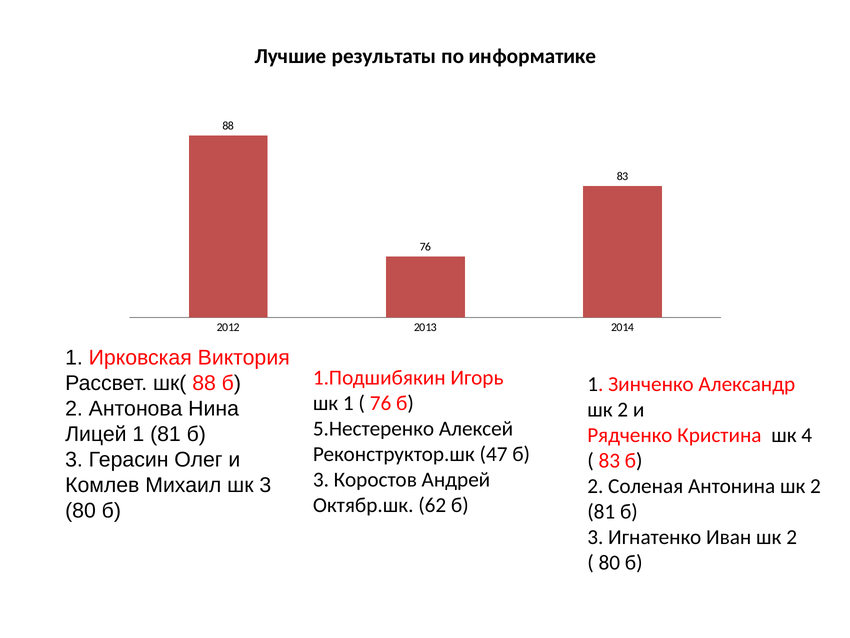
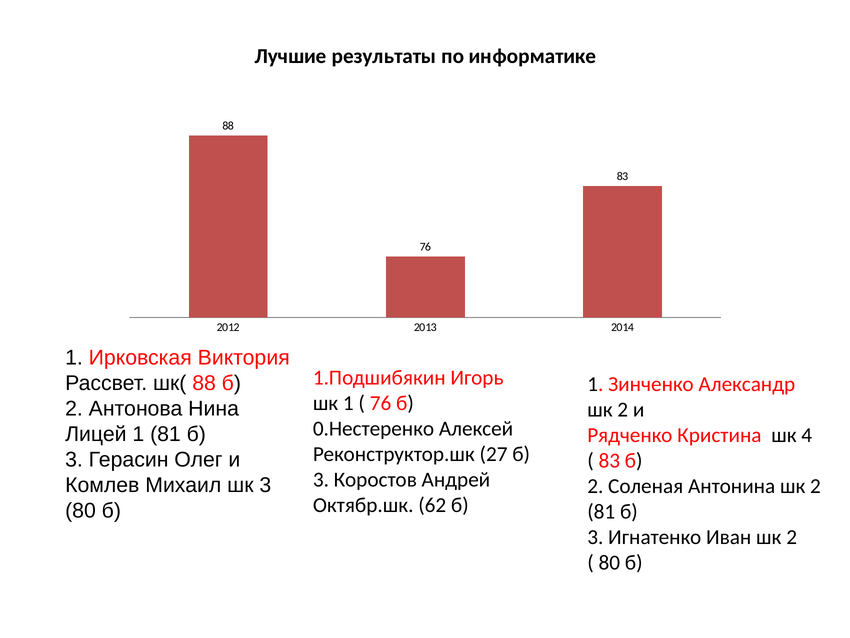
5.Нестеренко: 5.Нестеренко -> 0.Нестеренко
47: 47 -> 27
